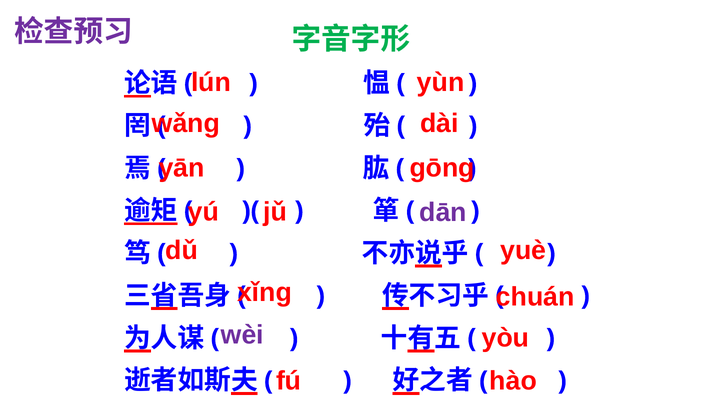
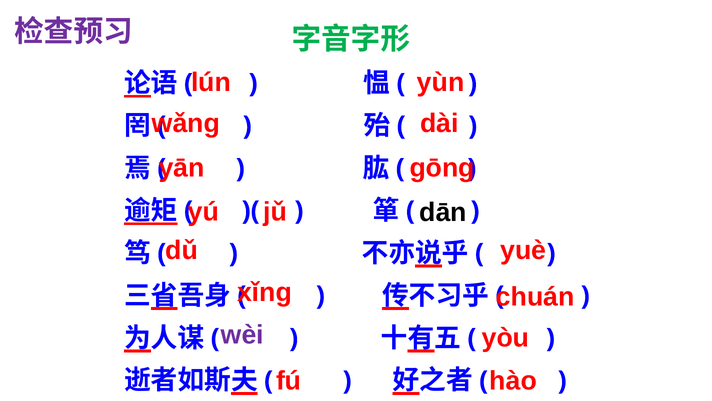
dān colour: purple -> black
